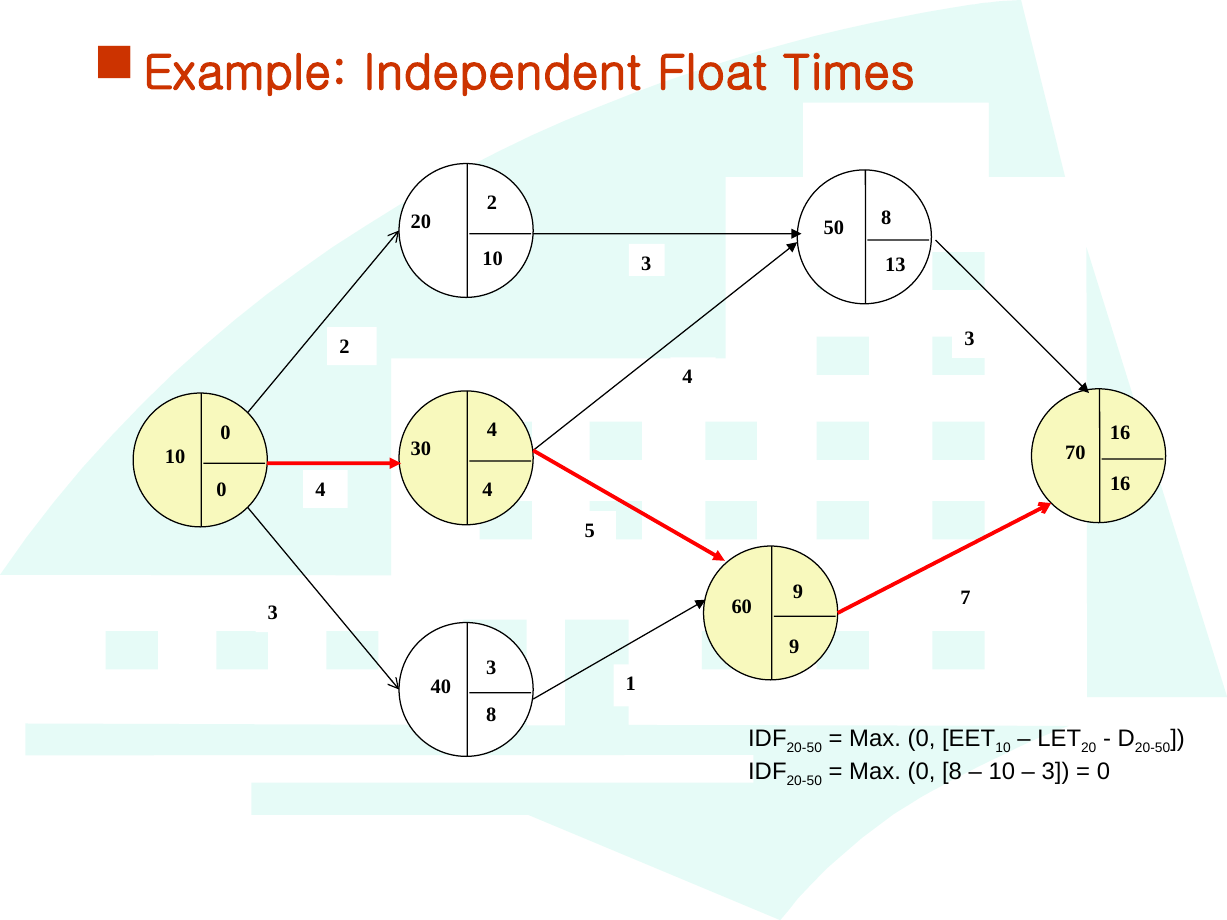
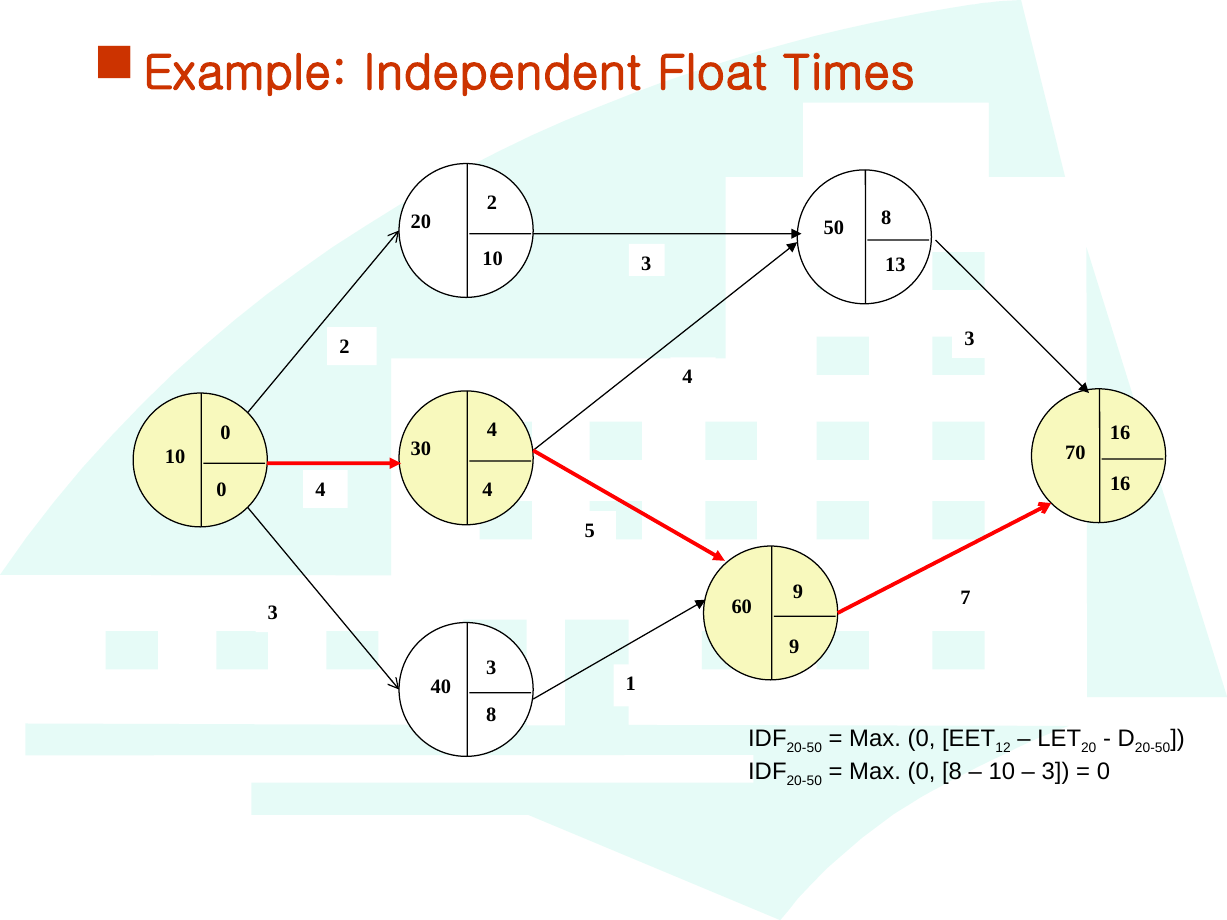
10 at (1003, 748): 10 -> 12
